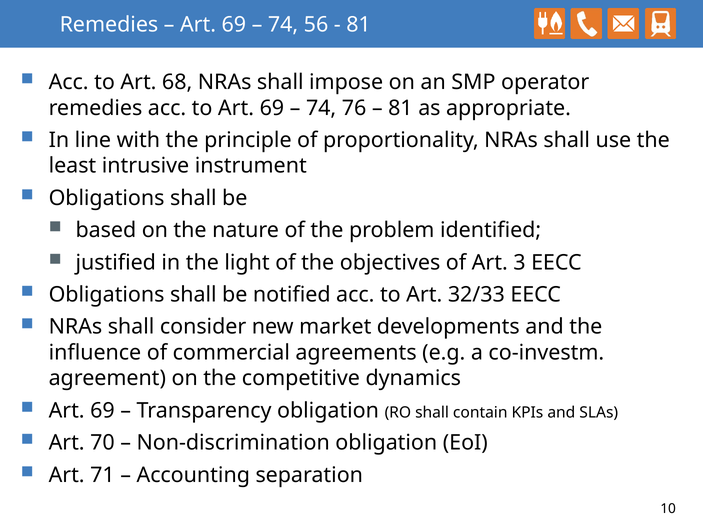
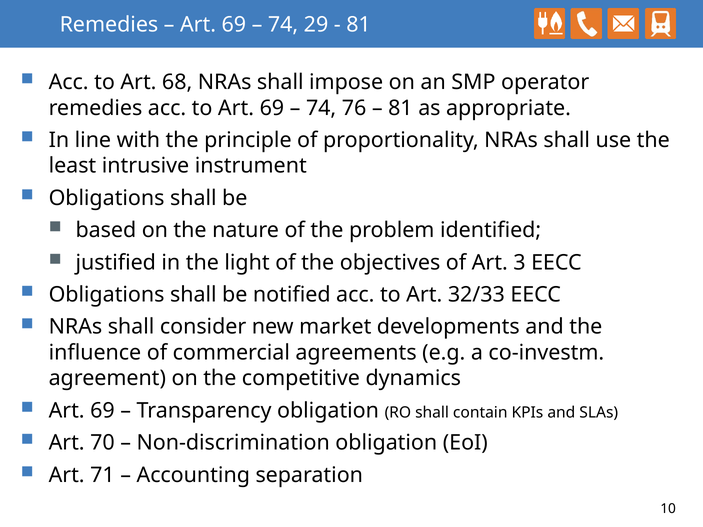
56: 56 -> 29
